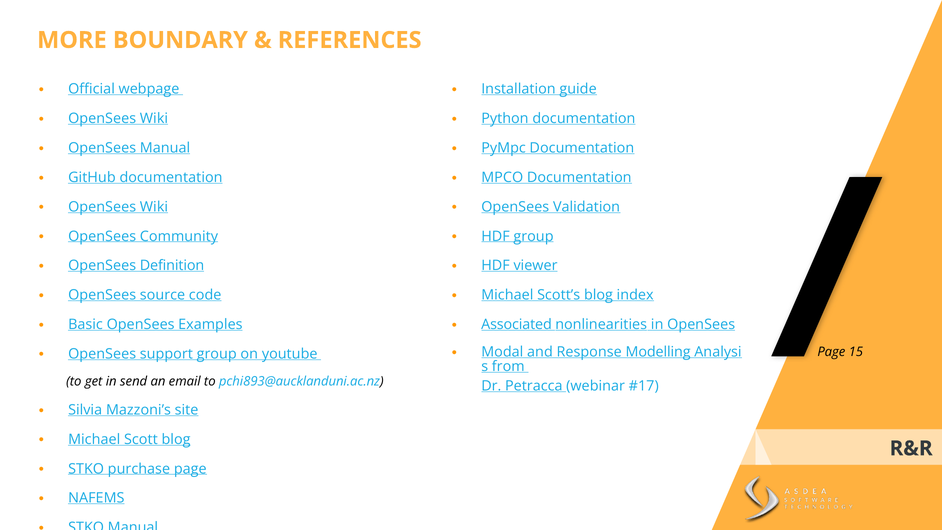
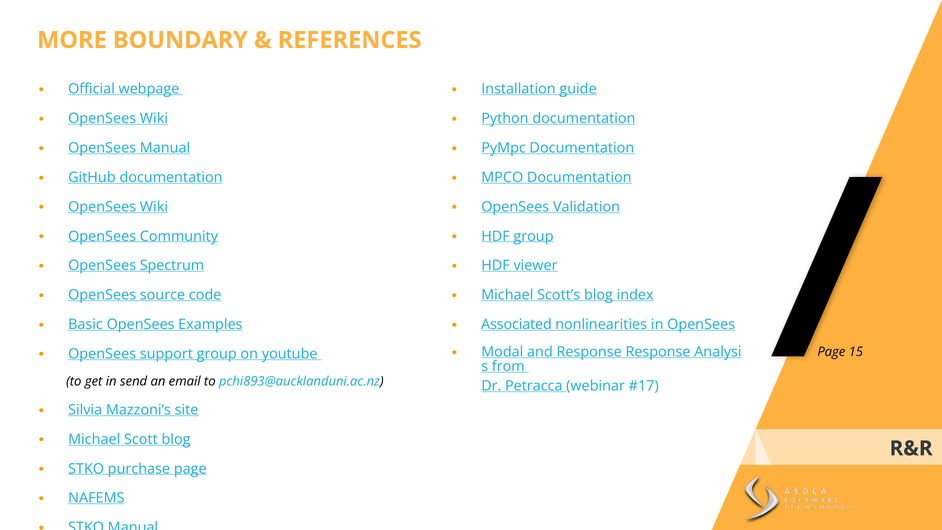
Definition: Definition -> Spectrum
Response Modelling: Modelling -> Response
